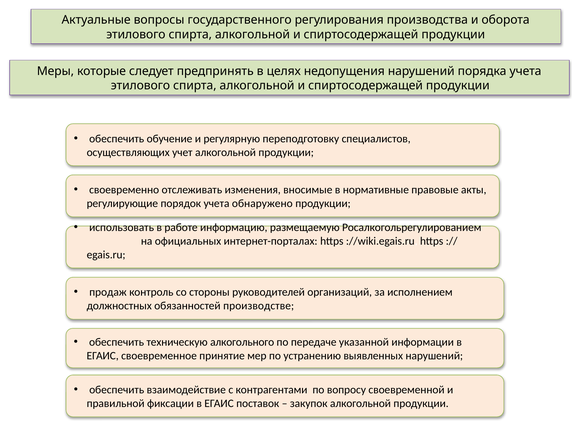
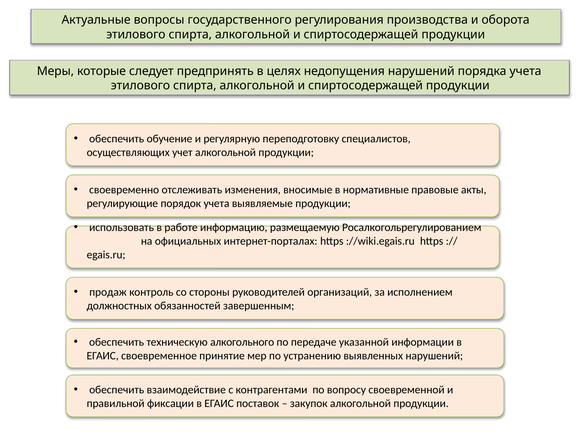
обнаружено: обнаружено -> выявляемые
производстве: производстве -> завершенным
